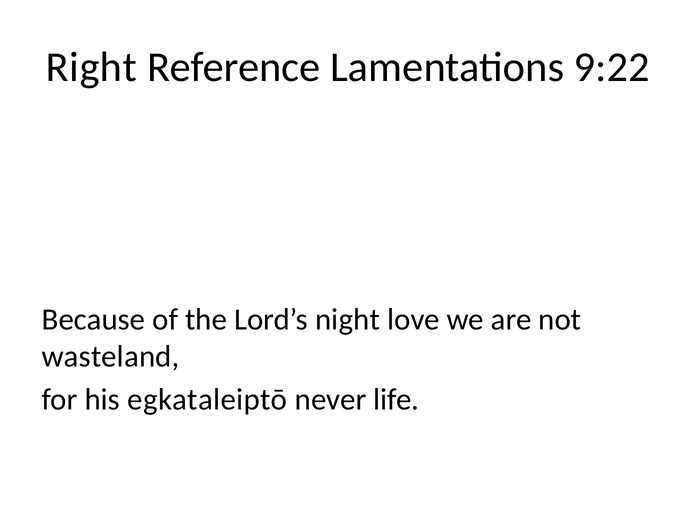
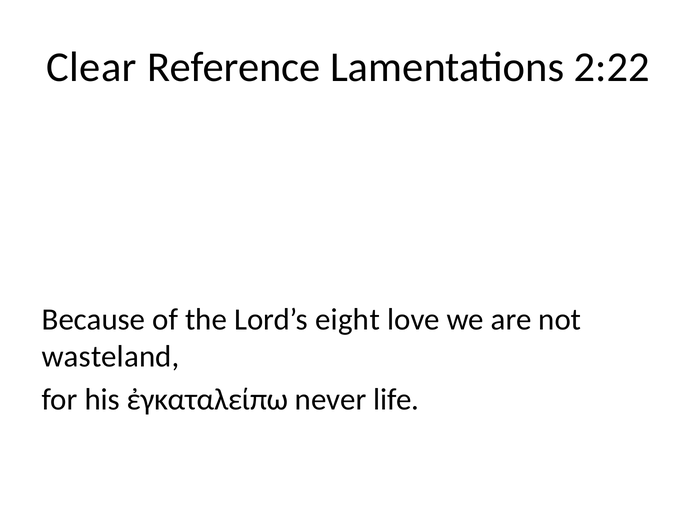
Right: Right -> Clear
9:22: 9:22 -> 2:22
night: night -> eight
egkataleiptō: egkataleiptō -> ἐγκαταλείπω
